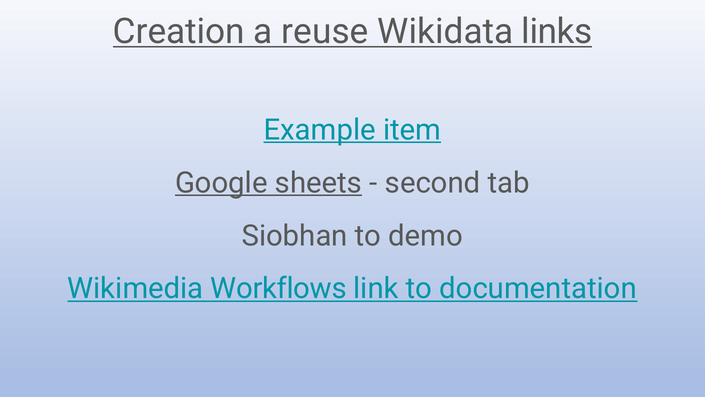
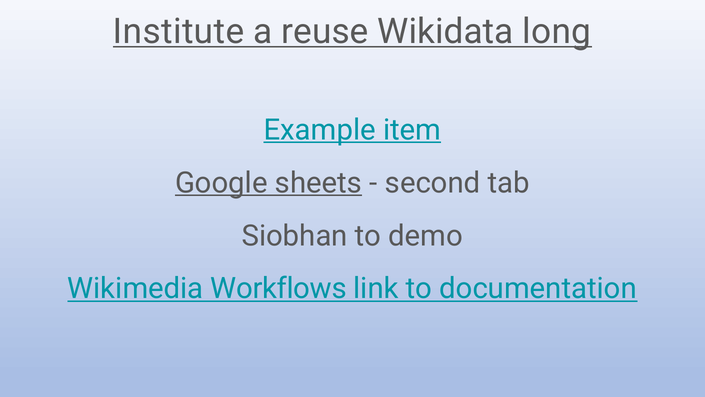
Creation: Creation -> Institute
links: links -> long
